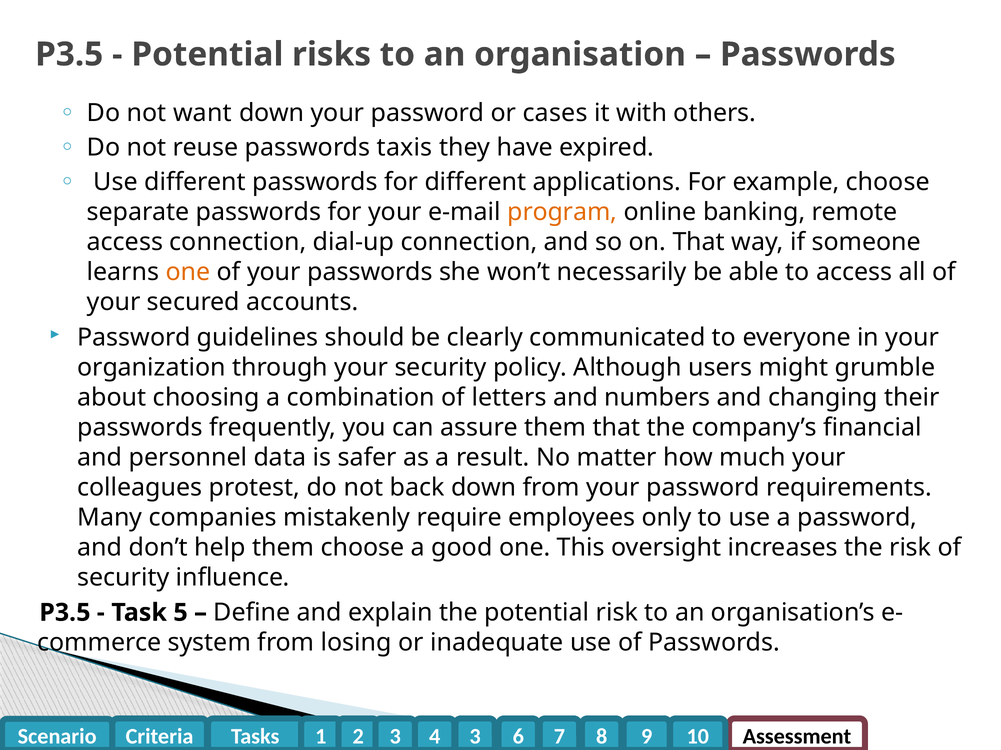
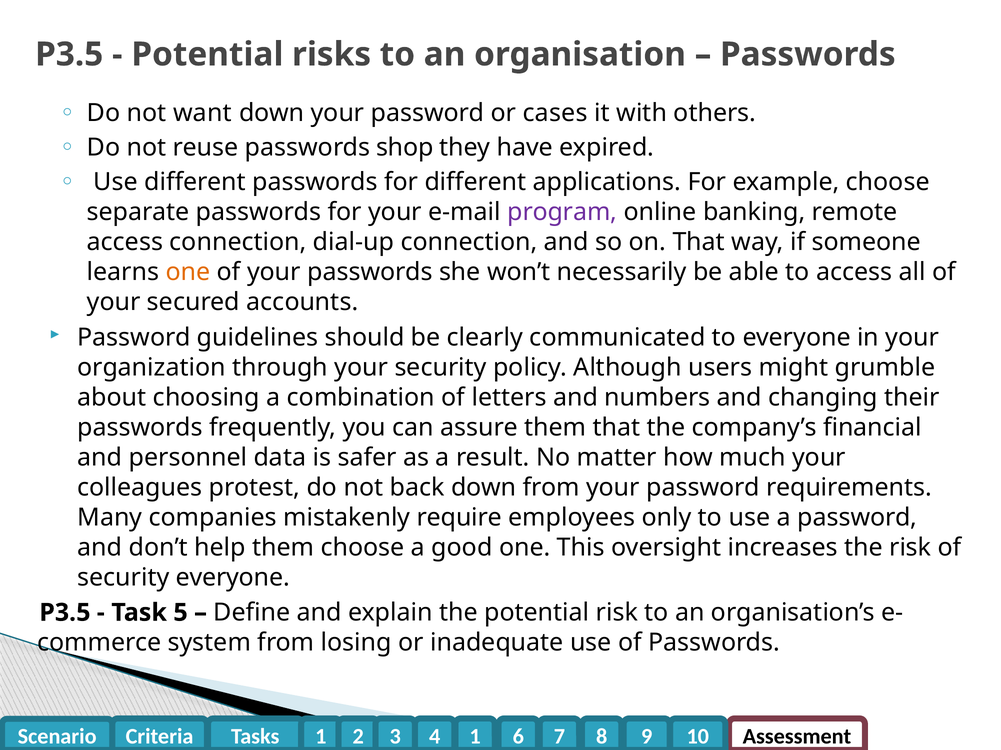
taxis: taxis -> shop
program colour: orange -> purple
security influence: influence -> everyone
3 at (475, 737): 3 -> 1
